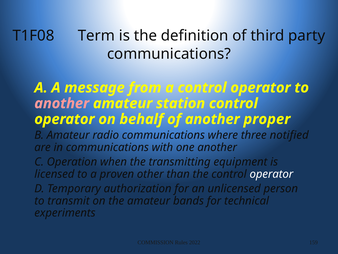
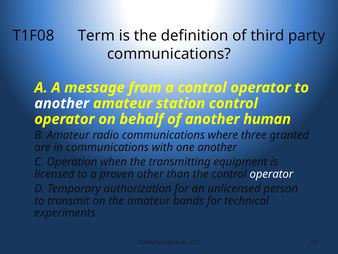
another at (62, 103) colour: pink -> white
proper: proper -> human
notified: notified -> granted
